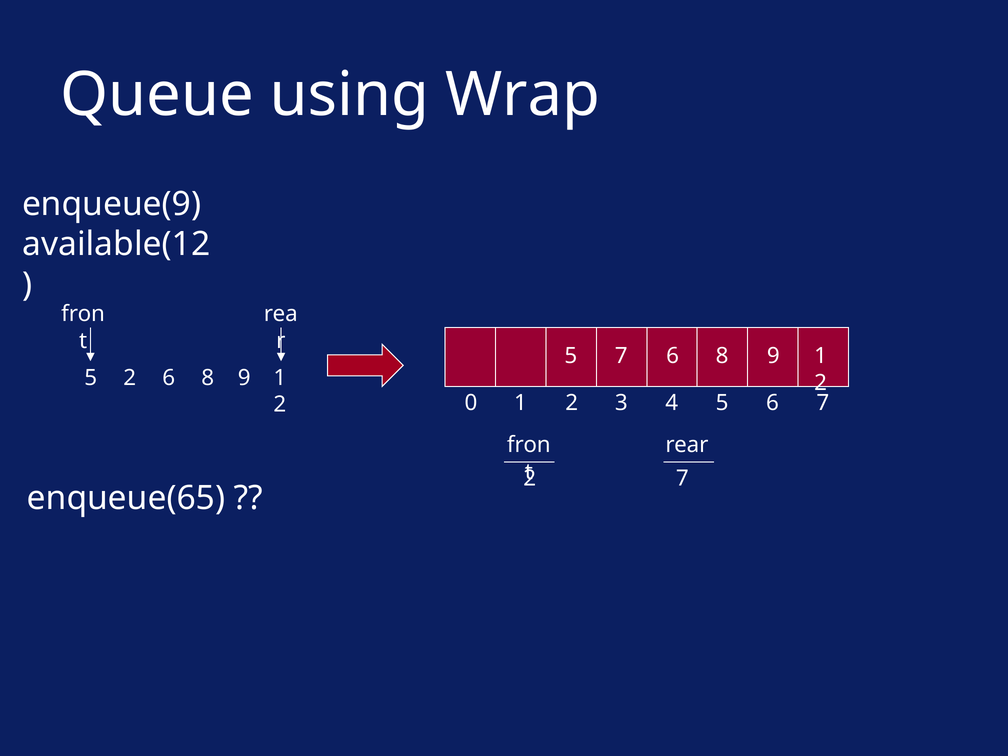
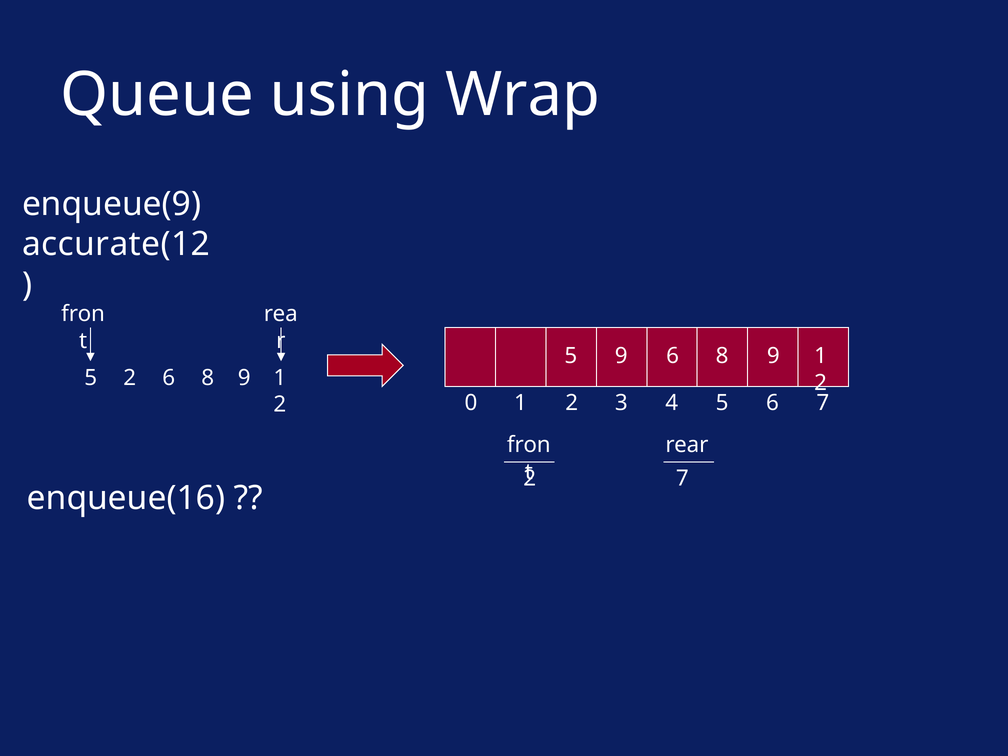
available(12: available(12 -> accurate(12
7 at (621, 356): 7 -> 9
enqueue(65: enqueue(65 -> enqueue(16
